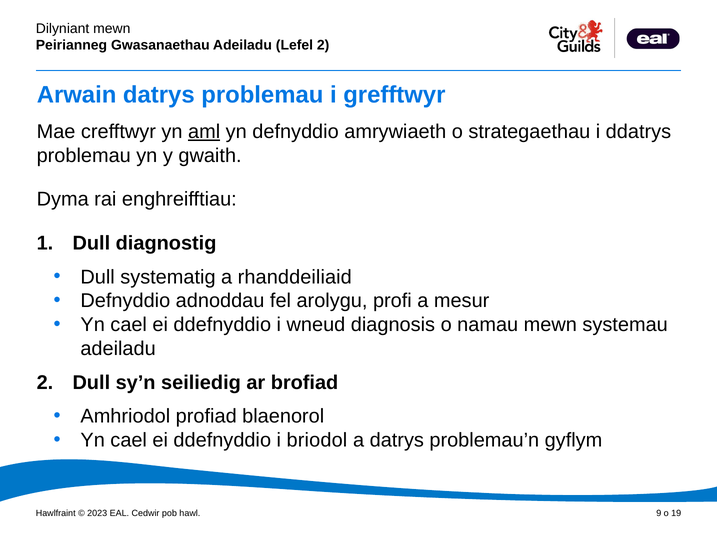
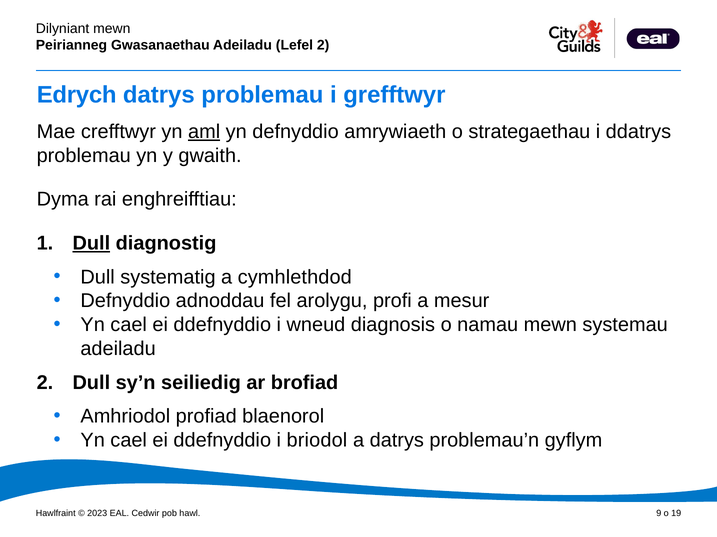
Arwain: Arwain -> Edrych
Dull at (91, 243) underline: none -> present
rhanddeiliaid: rhanddeiliaid -> cymhlethdod
